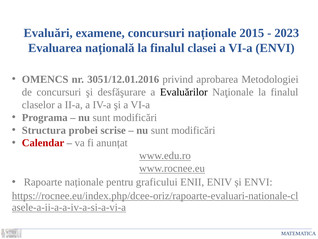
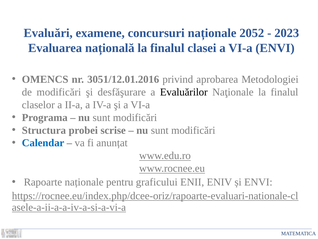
2015: 2015 -> 2052
de concursuri: concursuri -> modificări
Calendar colour: red -> blue
